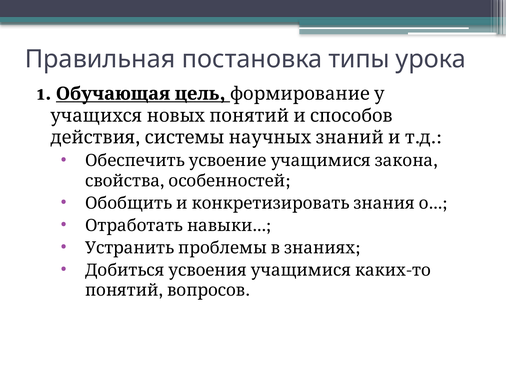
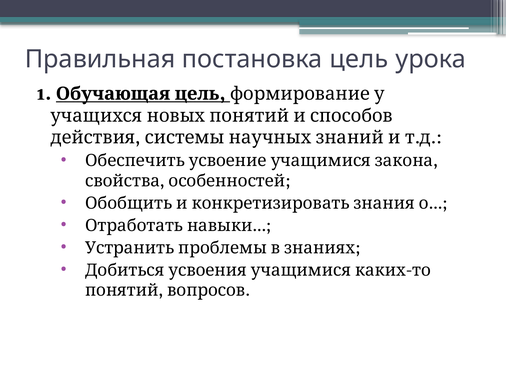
постановка типы: типы -> цель
